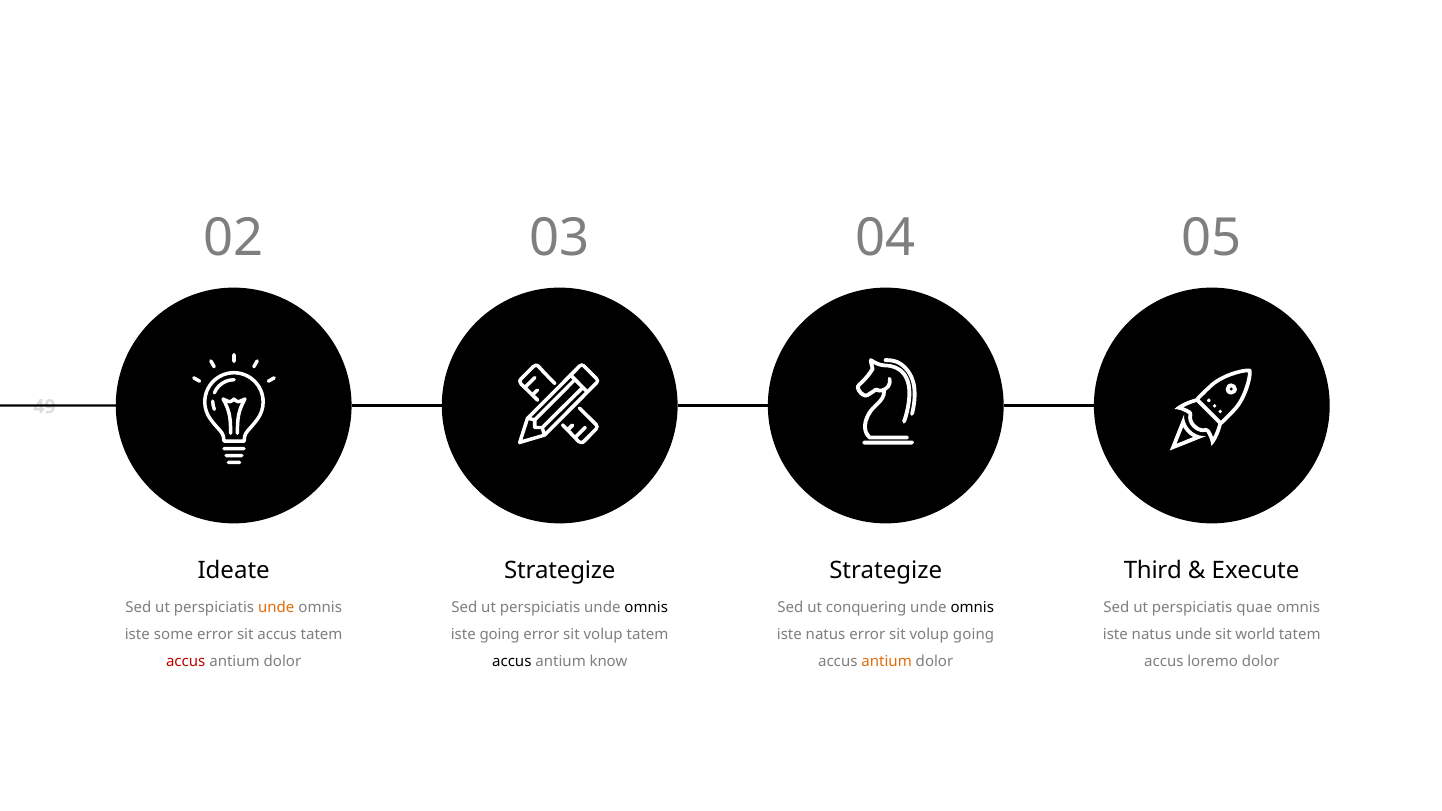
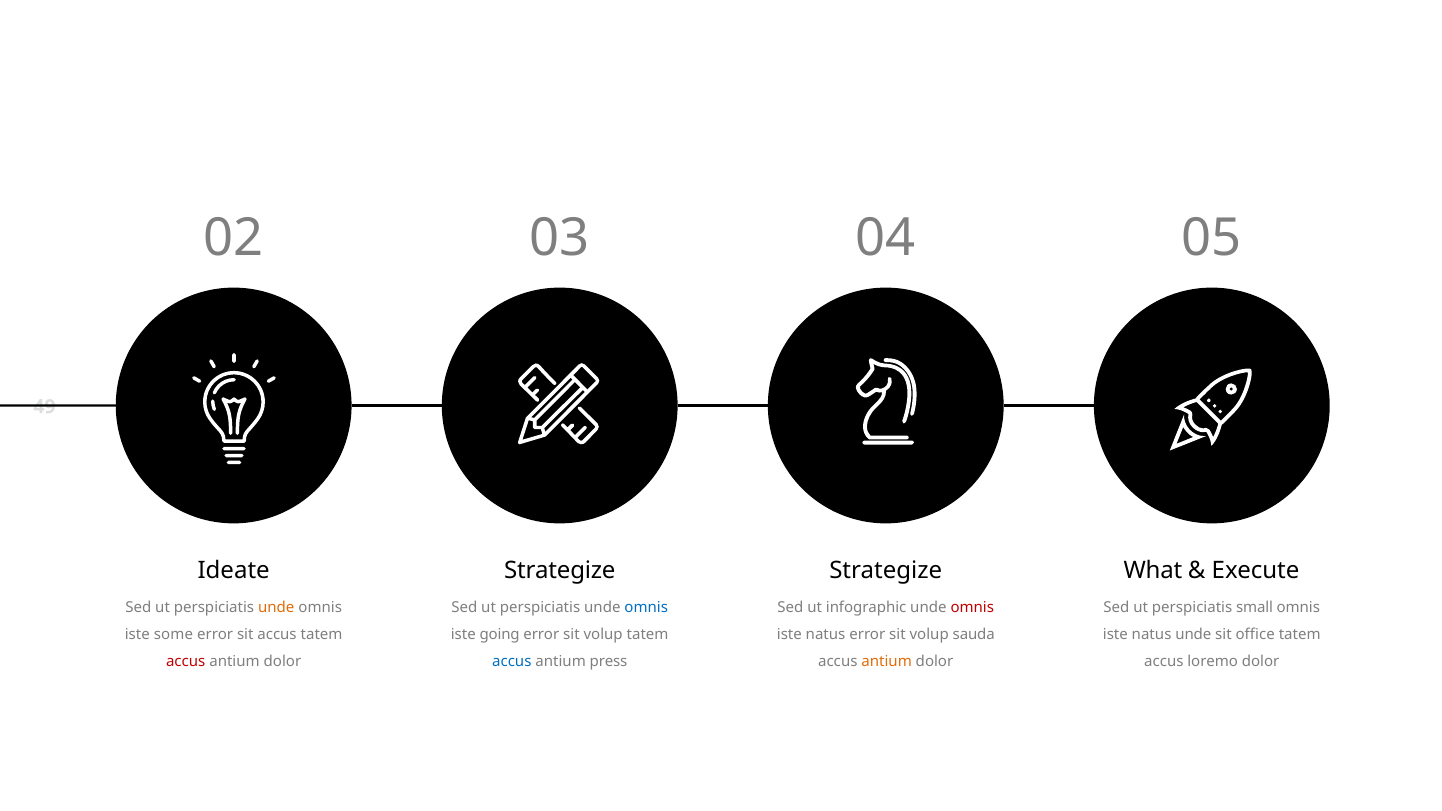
Third: Third -> What
omnis at (646, 608) colour: black -> blue
conquering: conquering -> infographic
omnis at (972, 608) colour: black -> red
quae: quae -> small
volup going: going -> sauda
world: world -> office
accus at (512, 662) colour: black -> blue
know: know -> press
